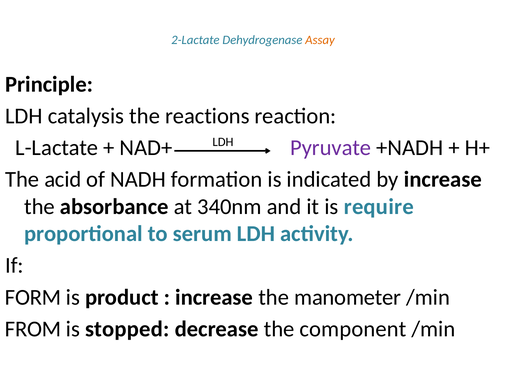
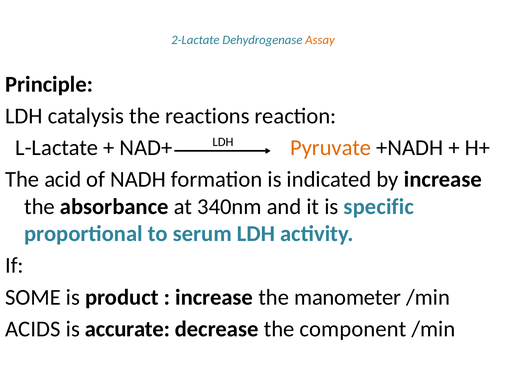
Pyruvate colour: purple -> orange
require: require -> specific
FORM: FORM -> SOME
FROM: FROM -> ACIDS
stopped: stopped -> accurate
